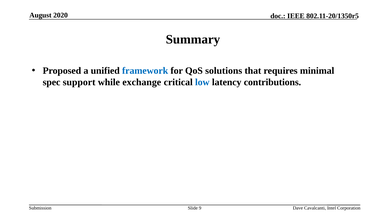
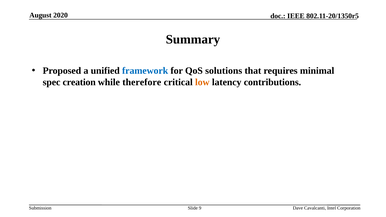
support: support -> creation
exchange: exchange -> therefore
low colour: blue -> orange
